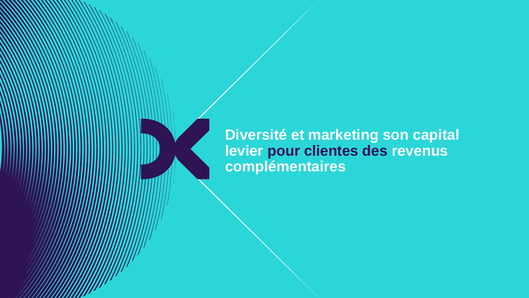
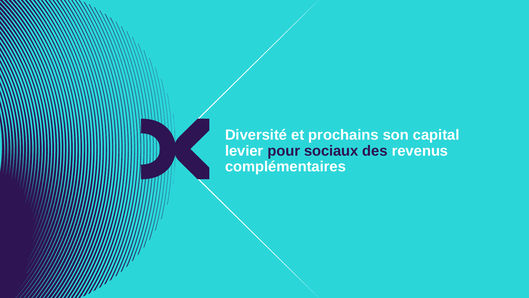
marketing: marketing -> prochains
clientes: clientes -> sociaux
